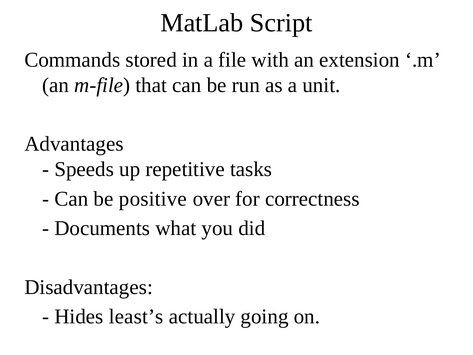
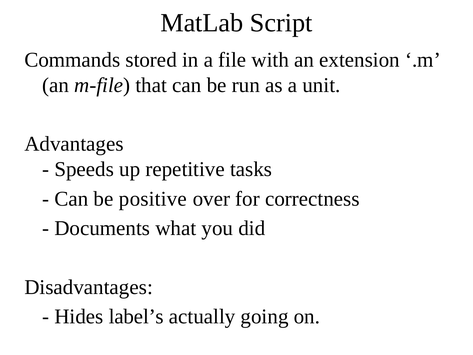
least’s: least’s -> label’s
